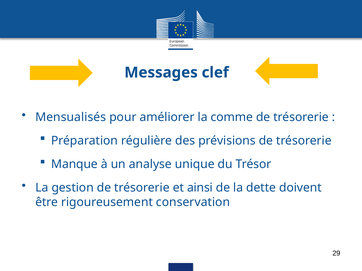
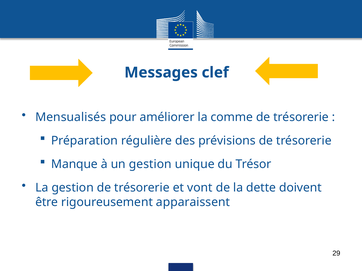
un analyse: analyse -> gestion
ainsi: ainsi -> vont
conservation: conservation -> apparaissent
